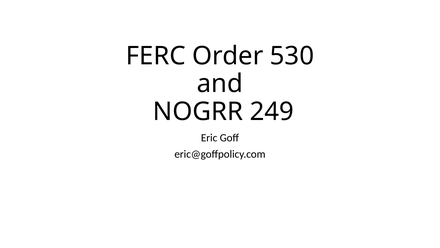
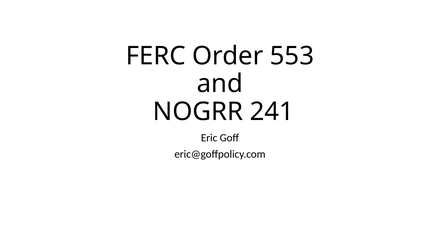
530: 530 -> 553
249: 249 -> 241
